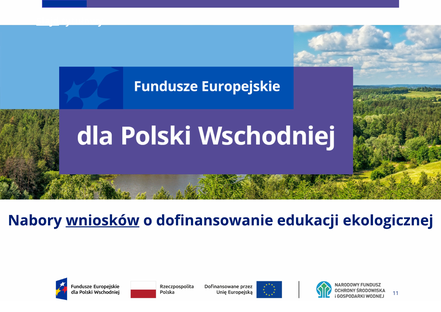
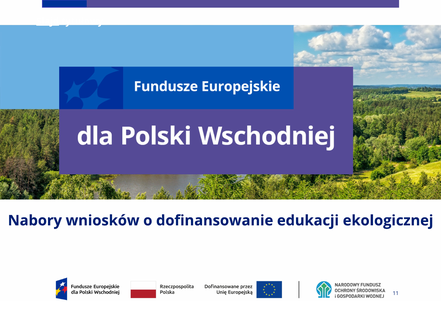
wniosków underline: present -> none
